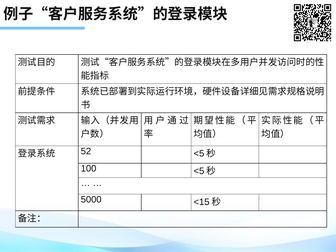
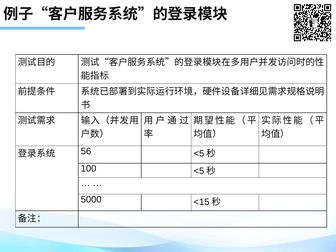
52: 52 -> 56
